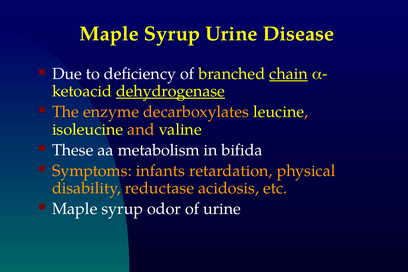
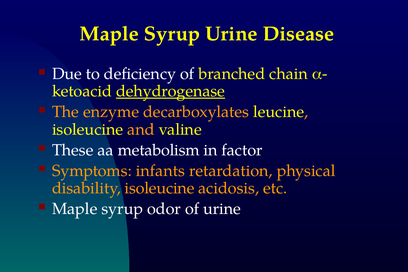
chain underline: present -> none
bifida: bifida -> factor
disability reductase: reductase -> isoleucine
